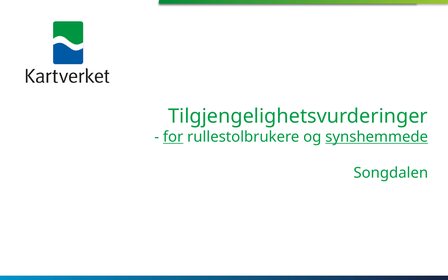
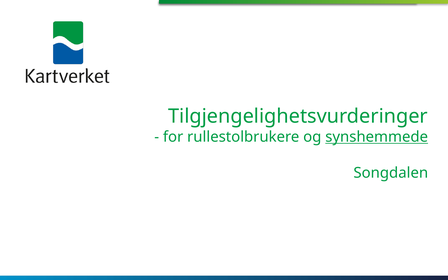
for underline: present -> none
